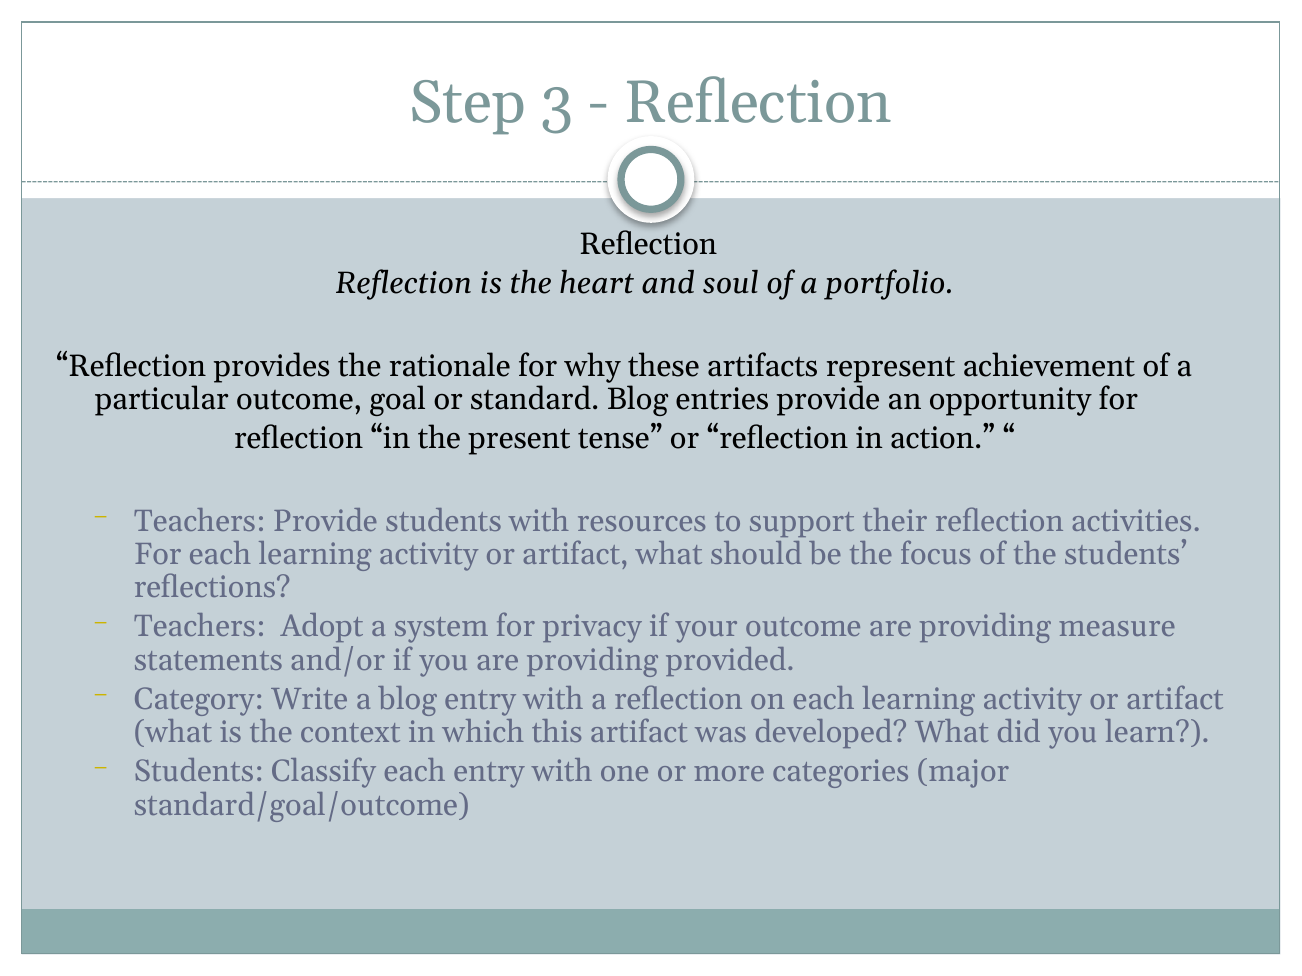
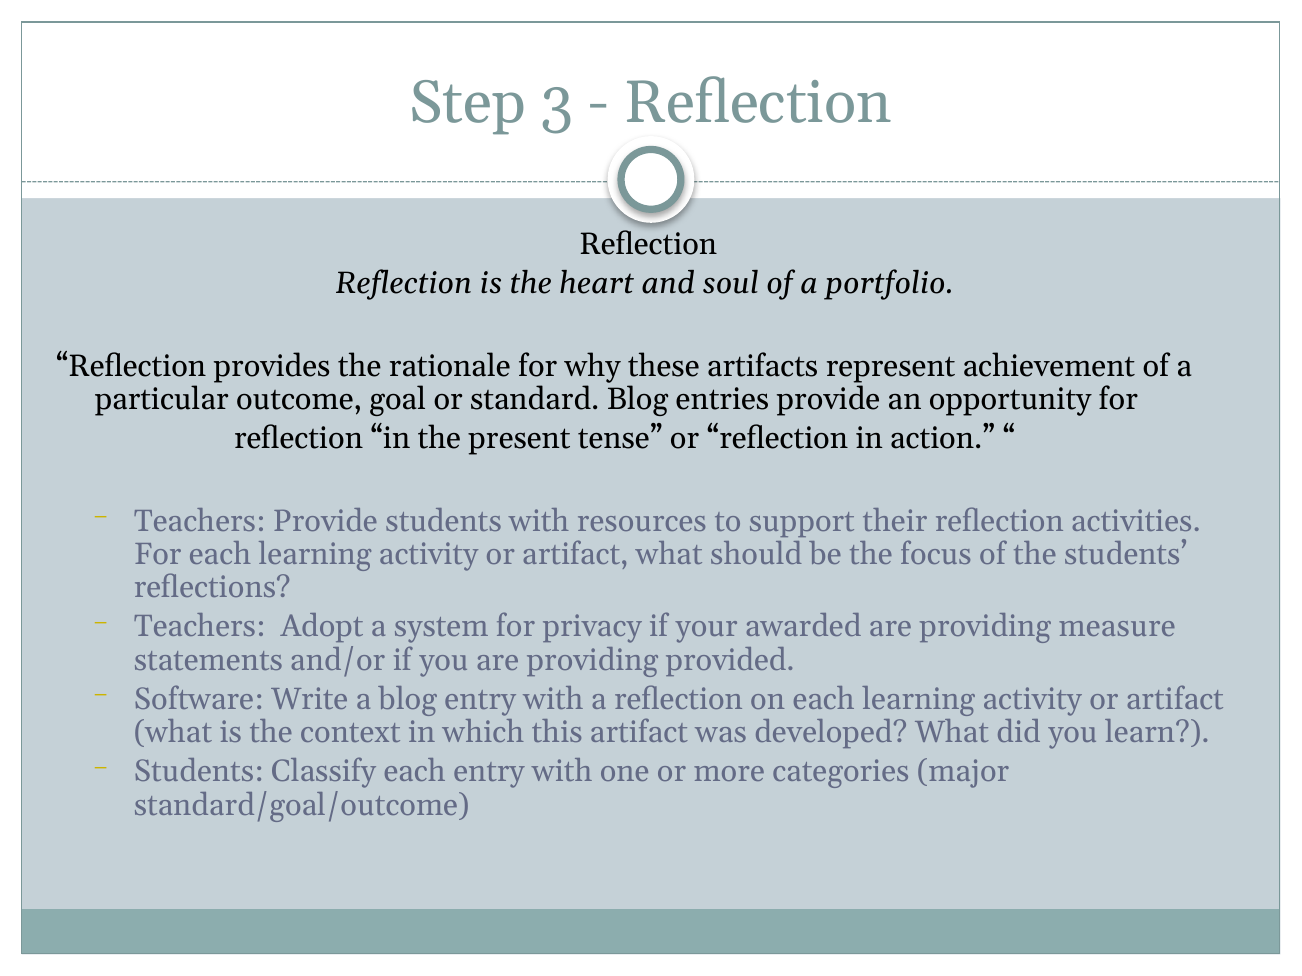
your outcome: outcome -> awarded
Category: Category -> Software
